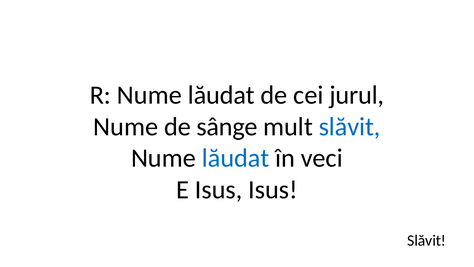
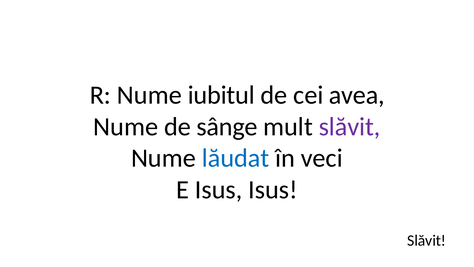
R Nume lăudat: lăudat -> iubitul
jurul: jurul -> avea
slăvit at (350, 126) colour: blue -> purple
